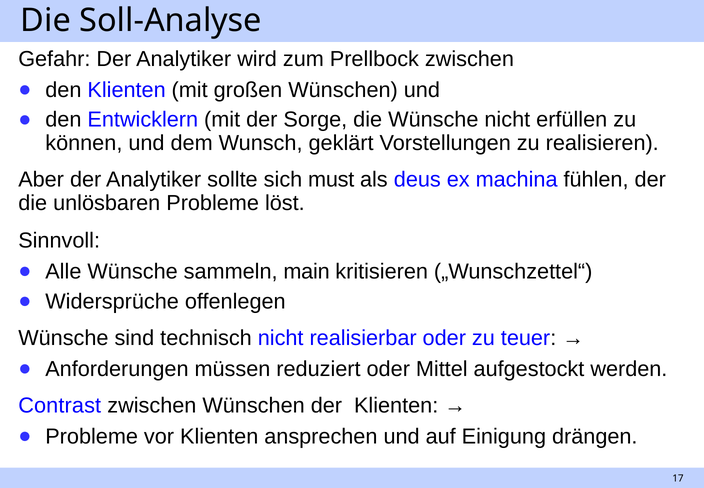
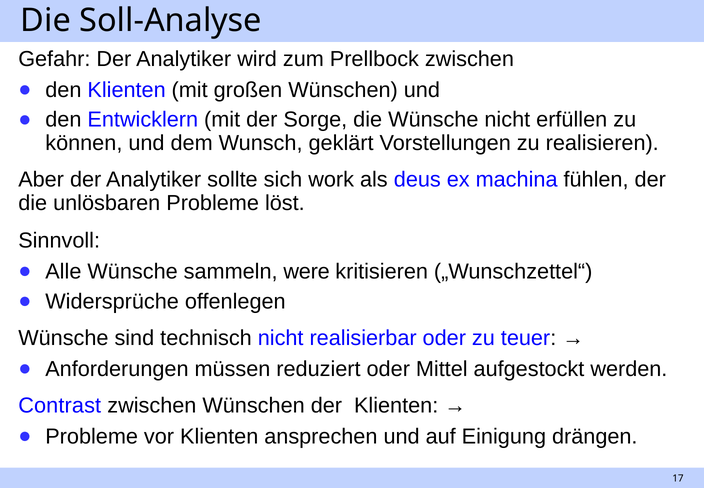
must: must -> work
main: main -> were
